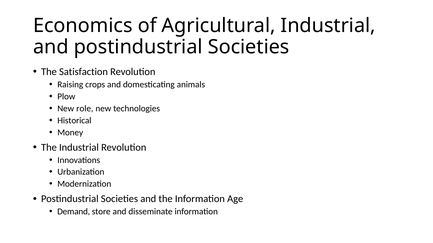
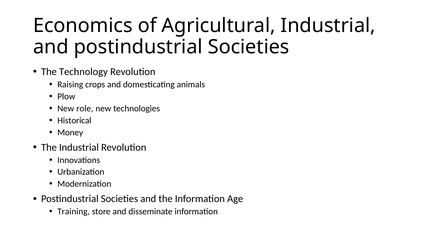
Satisfaction: Satisfaction -> Technology
Demand: Demand -> Training
